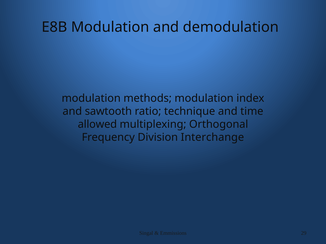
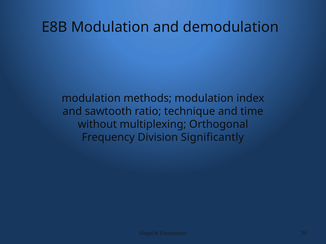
allowed: allowed -> without
Interchange: Interchange -> Significantly
